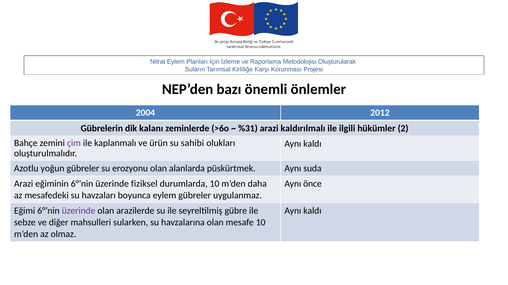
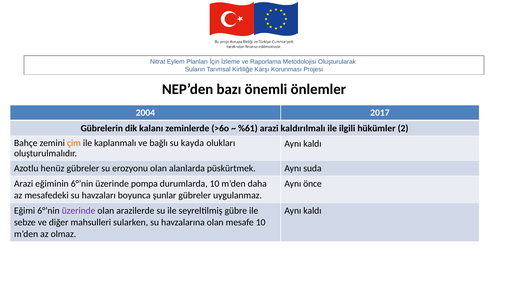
2012: 2012 -> 2017
%31: %31 -> %61
çim colour: purple -> orange
ürün: ürün -> bağlı
sahibi: sahibi -> kayda
yoğun: yoğun -> henüz
fiziksel: fiziksel -> pompa
boyunca eylem: eylem -> şunlar
